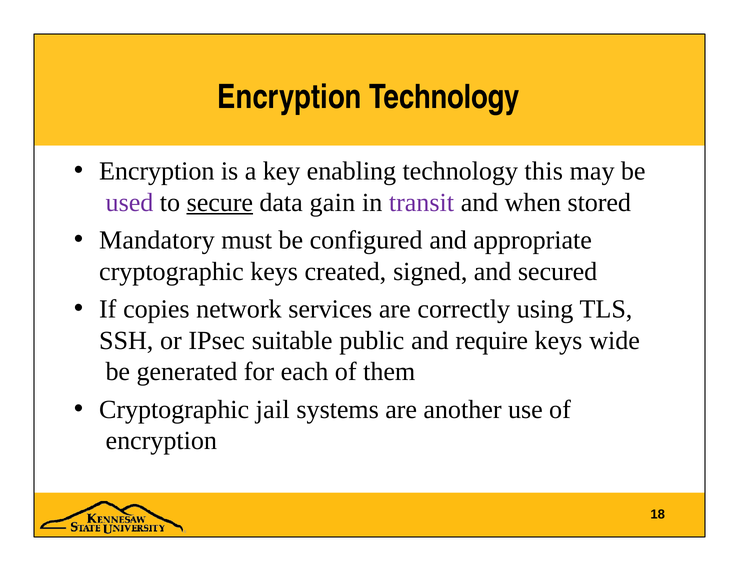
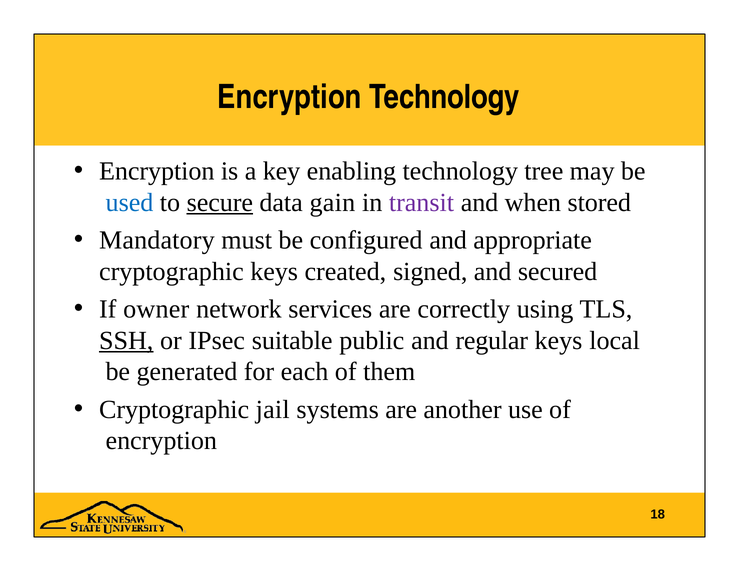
this: this -> tree
used colour: purple -> blue
copies: copies -> owner
SSH underline: none -> present
require: require -> regular
wide: wide -> local
